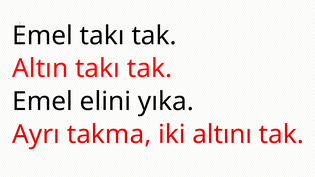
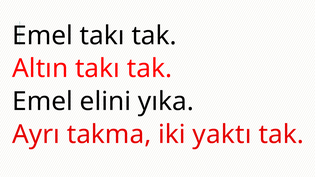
altını: altını -> yaktı
